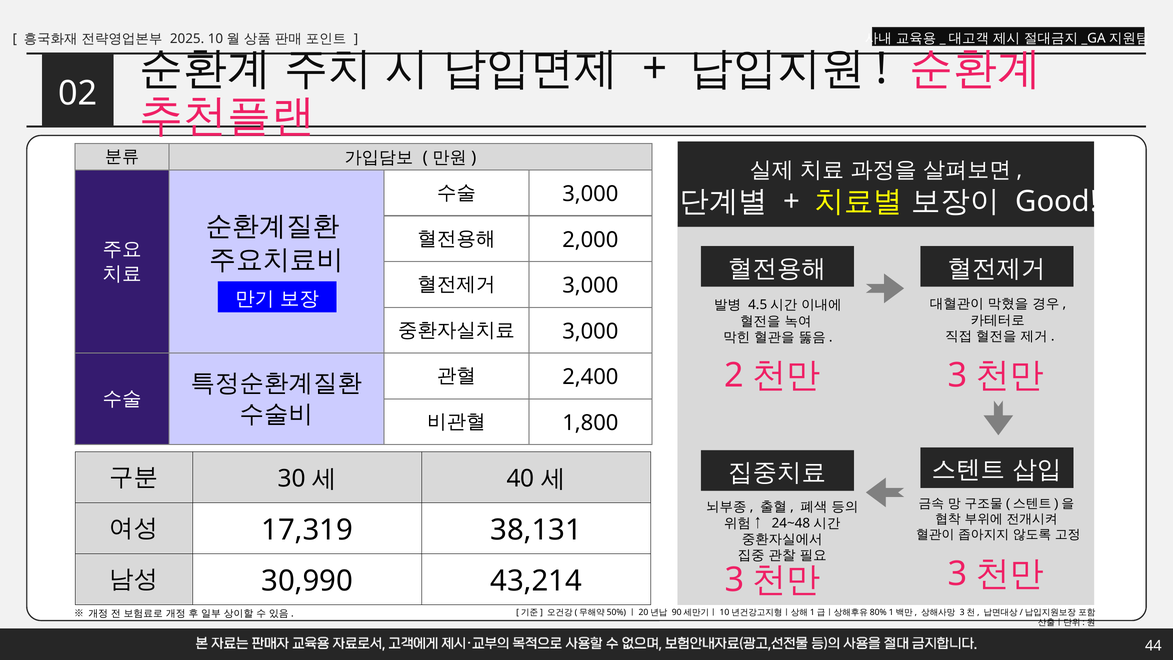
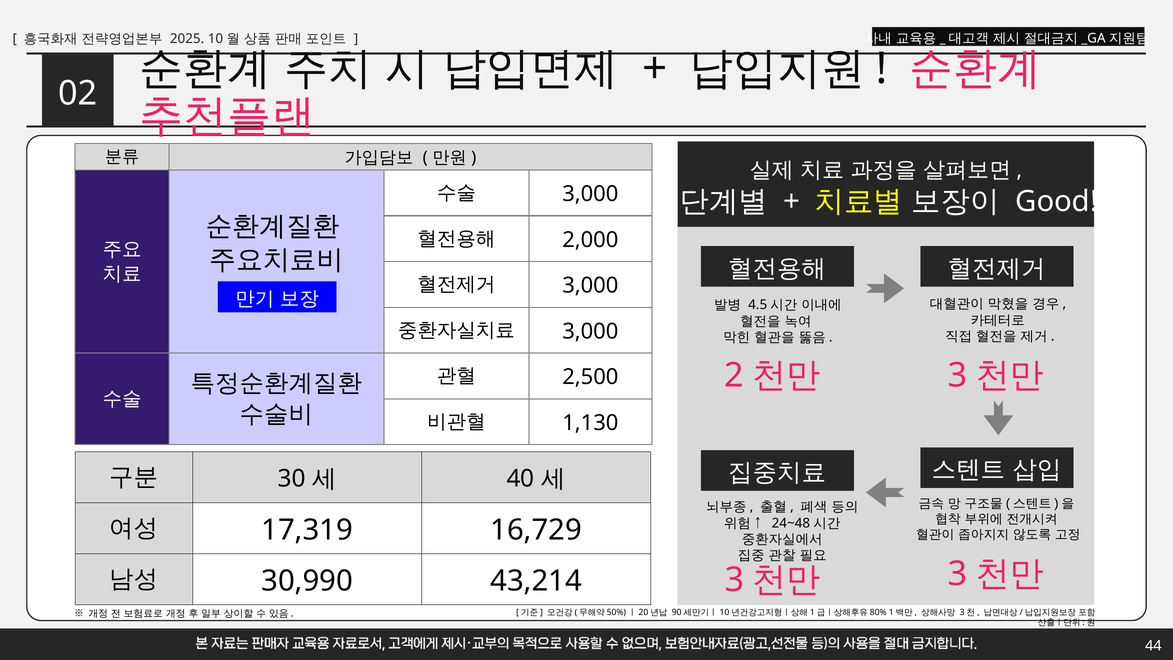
2,400: 2,400 -> 2,500
1,800: 1,800 -> 1,130
38,131: 38,131 -> 16,729
